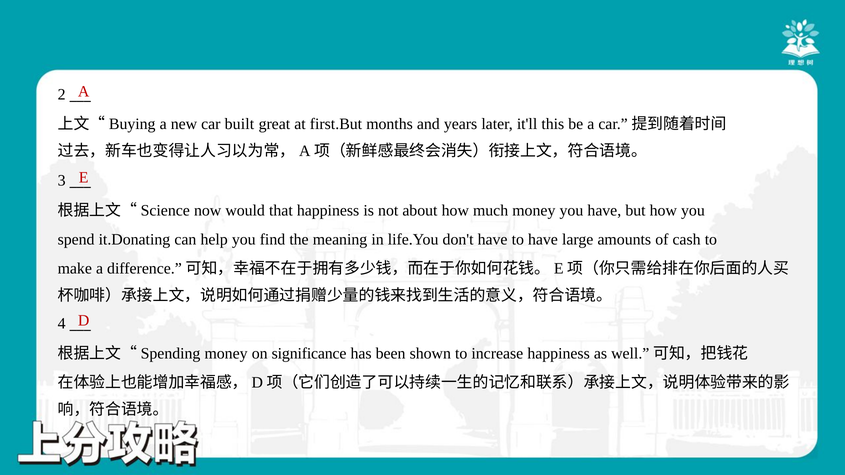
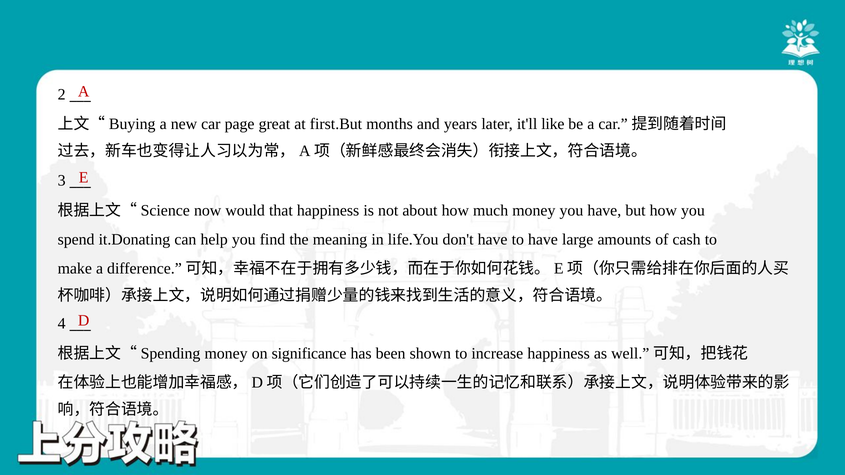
built: built -> page
this: this -> like
